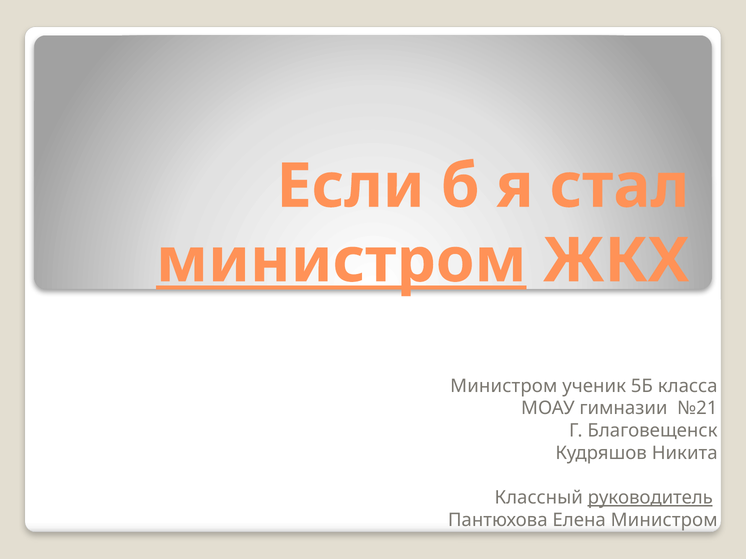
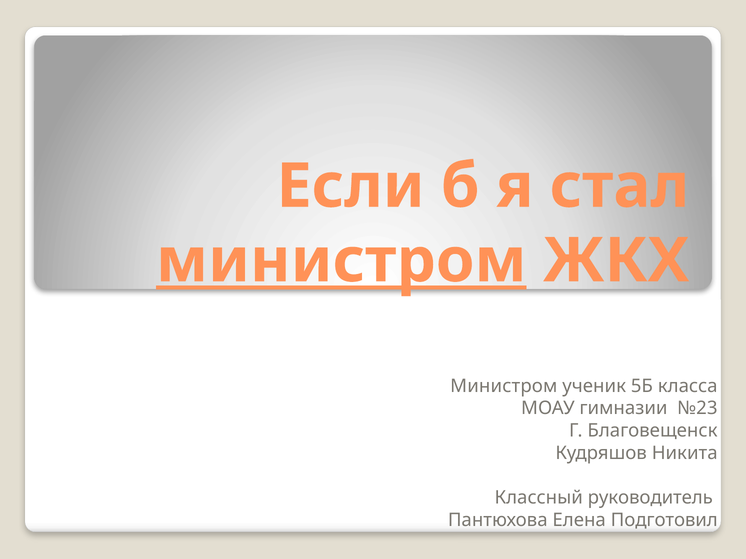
№21: №21 -> №23
руководитель underline: present -> none
Елена Министром: Министром -> Подготовил
